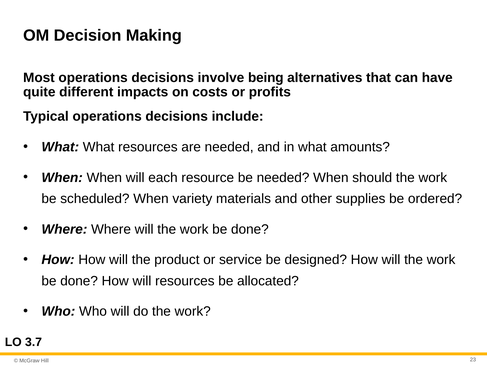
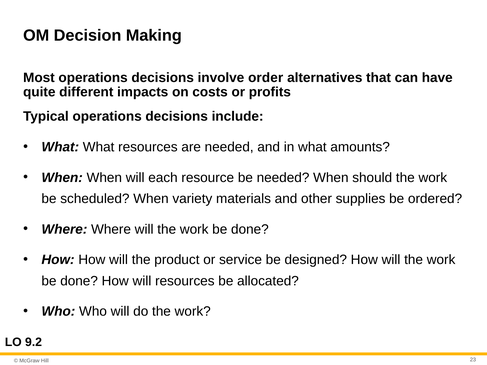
being: being -> order
3.7: 3.7 -> 9.2
